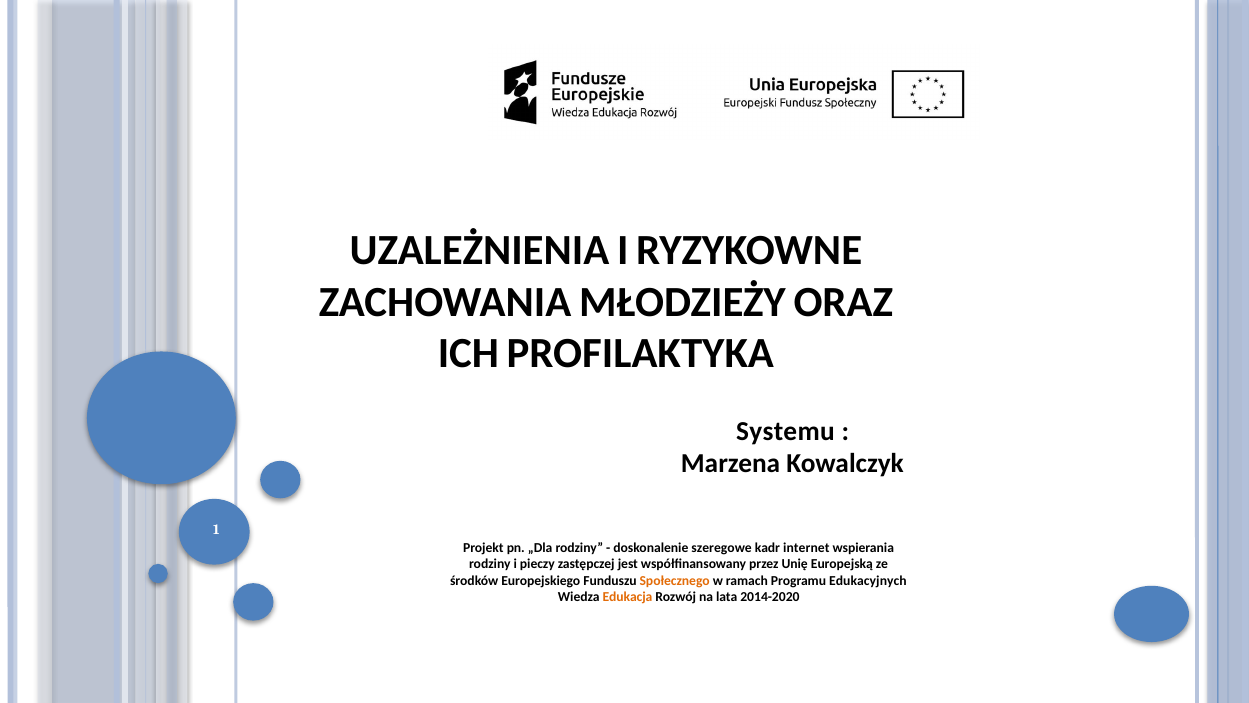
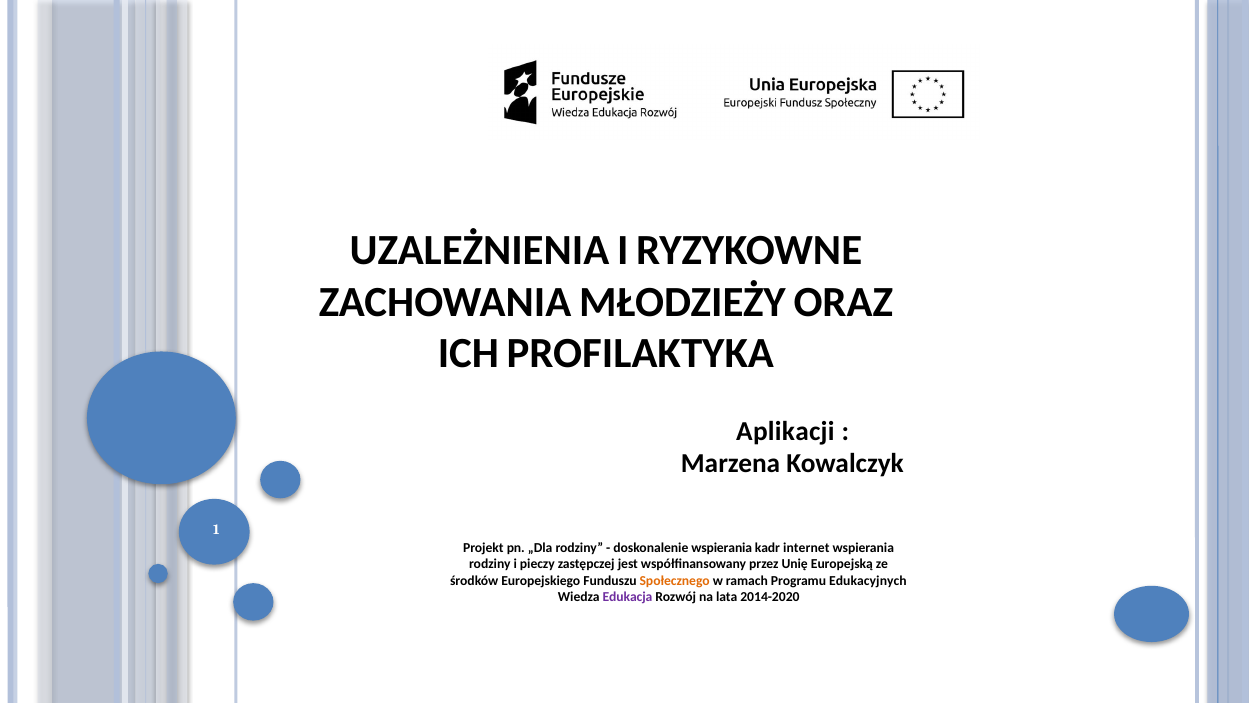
Systemu: Systemu -> Aplikacji
doskonalenie szeregowe: szeregowe -> wspierania
Edukacja colour: orange -> purple
